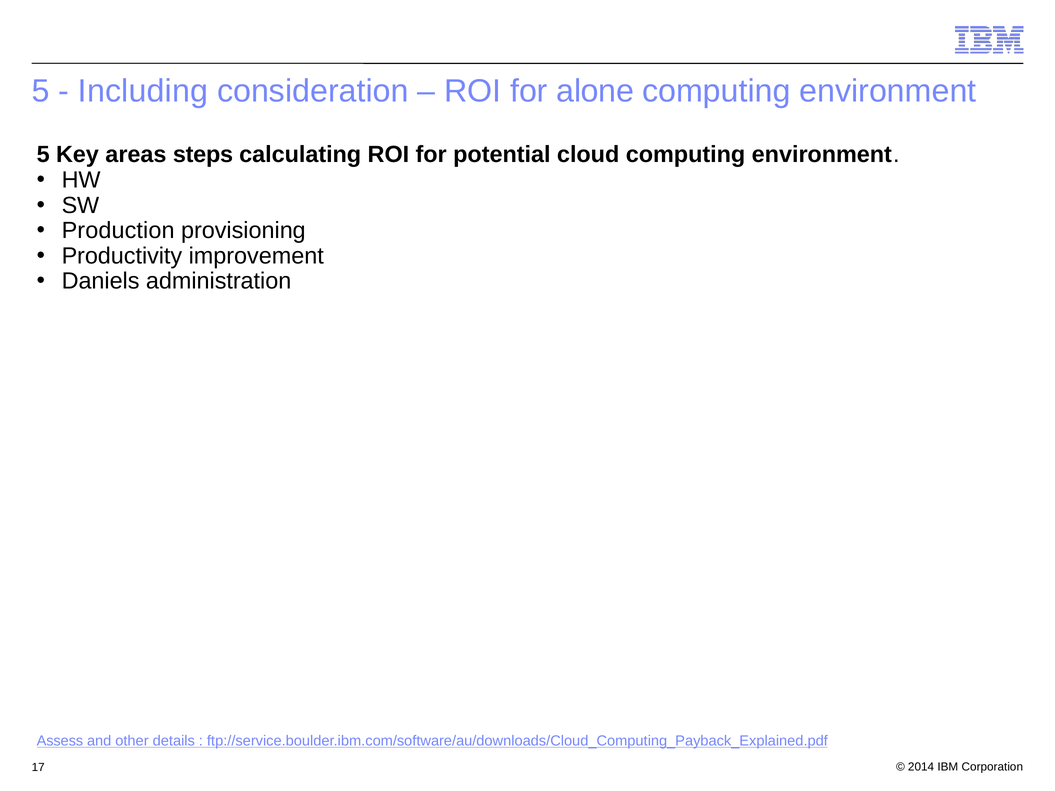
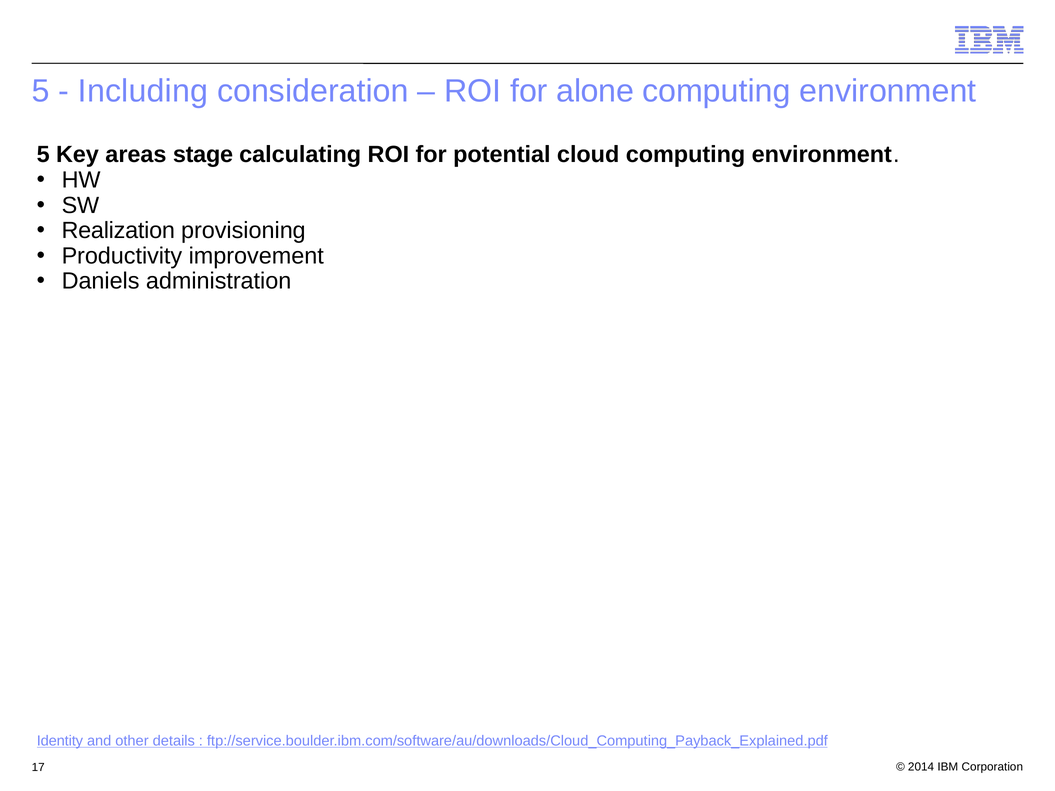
steps: steps -> stage
Production: Production -> Realization
Assess: Assess -> Identity
